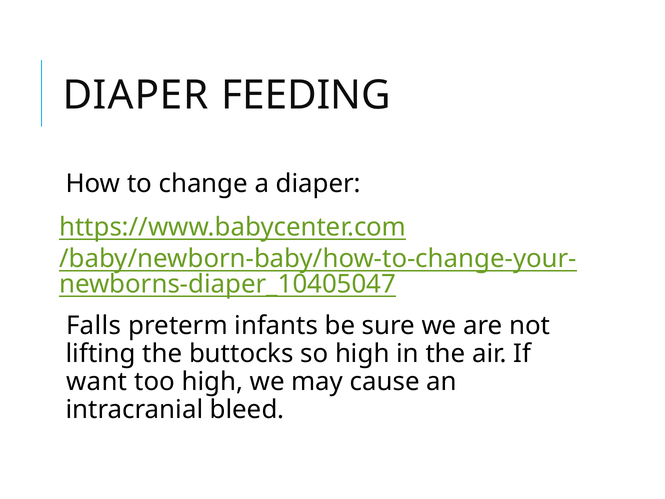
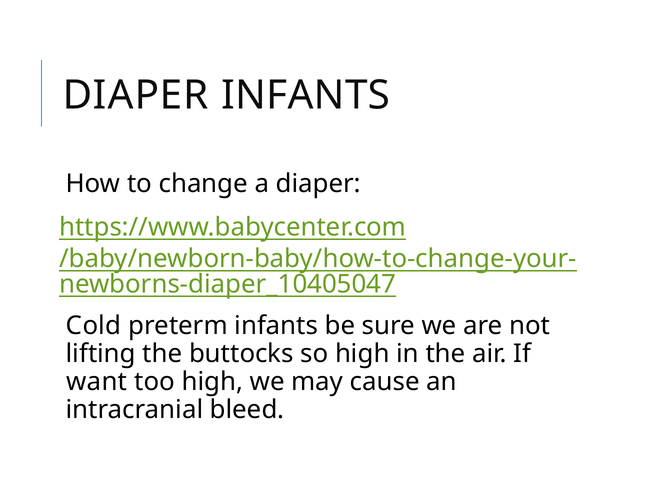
DIAPER FEEDING: FEEDING -> INFANTS
Falls: Falls -> Cold
